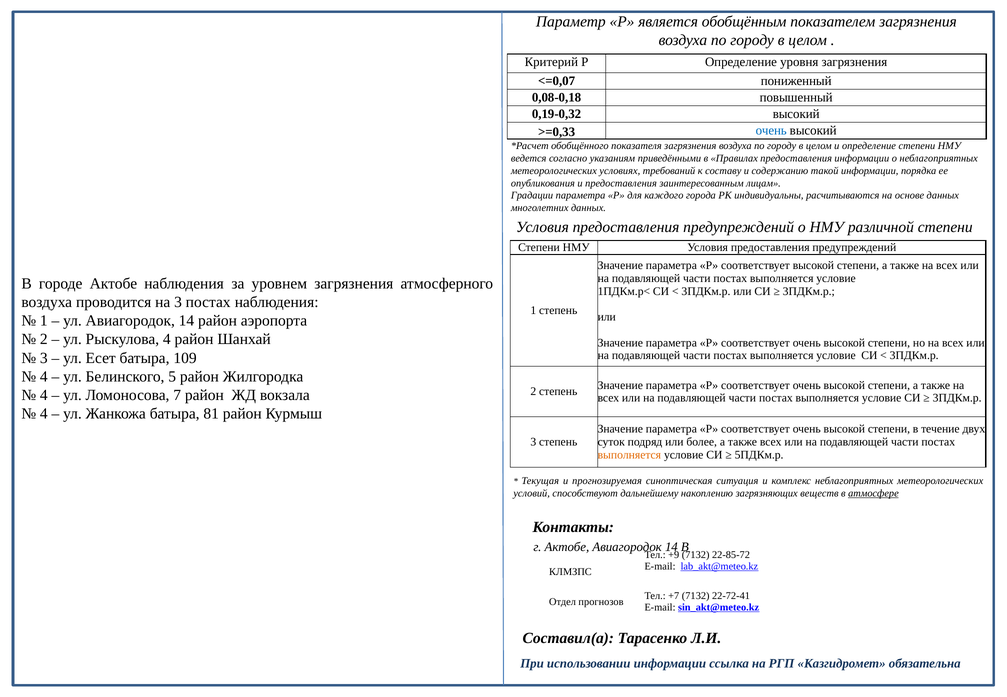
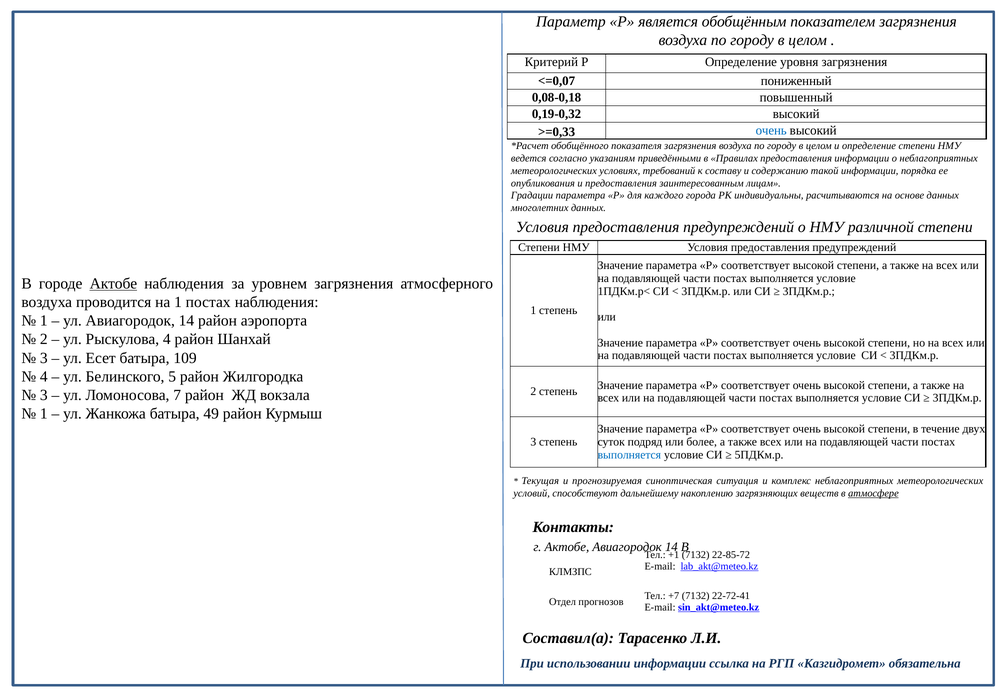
Актобе at (113, 284) underline: none -> present
на 3: 3 -> 1
4 at (44, 395): 4 -> 3
4 at (44, 414): 4 -> 1
81: 81 -> 49
выполняется at (629, 455) colour: orange -> blue
+9: +9 -> +1
